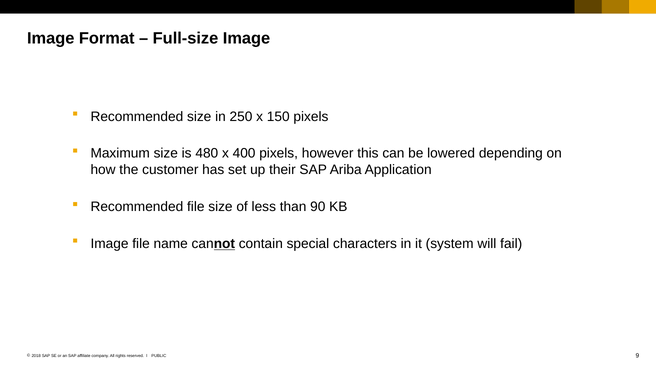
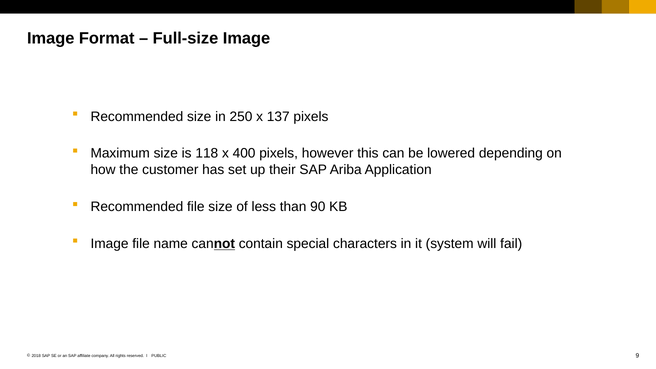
150: 150 -> 137
480: 480 -> 118
